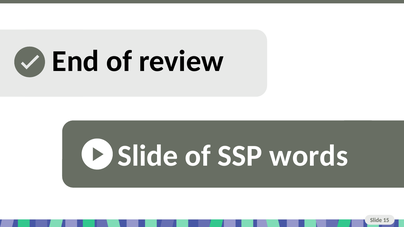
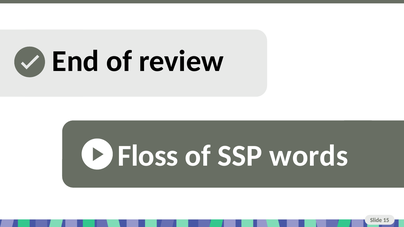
Slide at (148, 156): Slide -> Floss
